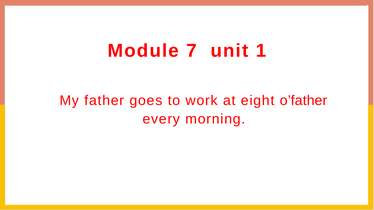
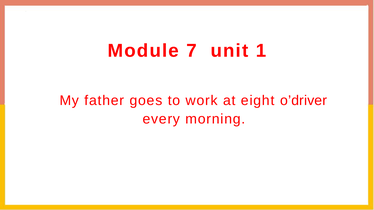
o’father: o’father -> o’driver
